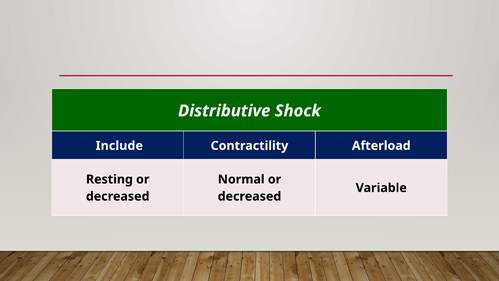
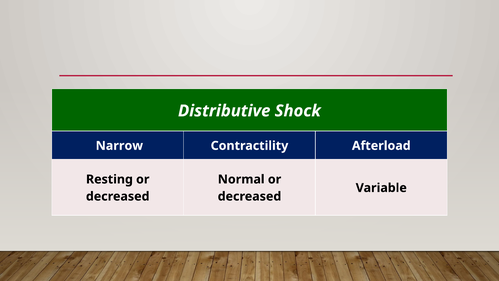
Include: Include -> Narrow
